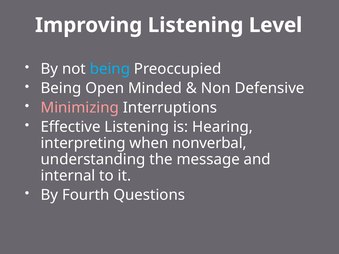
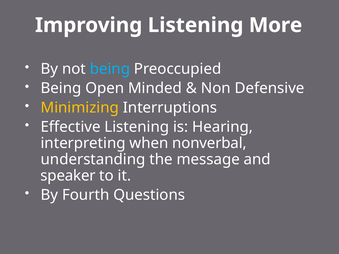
Level: Level -> More
Minimizing colour: pink -> yellow
internal: internal -> speaker
